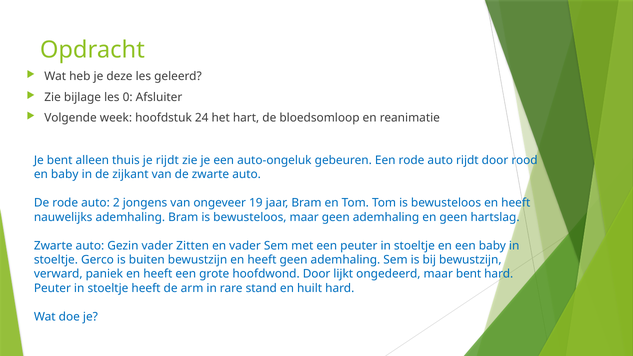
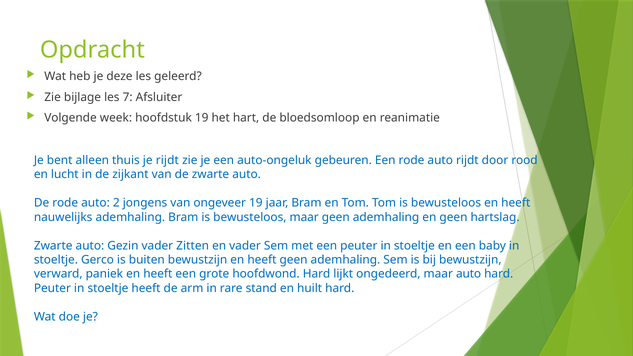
0: 0 -> 7
hoofdstuk 24: 24 -> 19
en baby: baby -> lucht
hoofdwond Door: Door -> Hard
maar bent: bent -> auto
